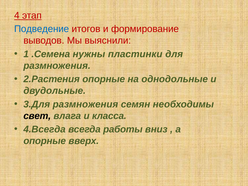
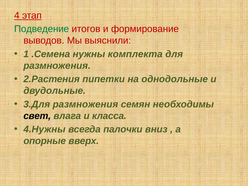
Подведение colour: blue -> green
пластинки: пластинки -> комплекта
2.Растения опорные: опорные -> пипетки
4.Всегда: 4.Всегда -> 4.Нужны
работы: работы -> палочки
